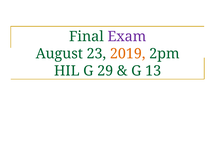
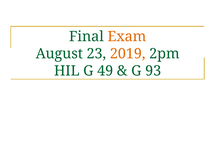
Exam colour: purple -> orange
29: 29 -> 49
13: 13 -> 93
